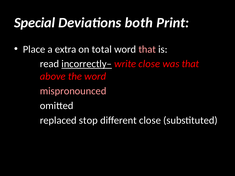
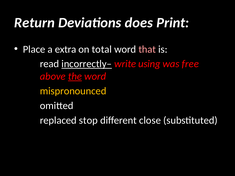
Special: Special -> Return
both: both -> does
write close: close -> using
was that: that -> free
the underline: none -> present
mispronounced colour: pink -> yellow
